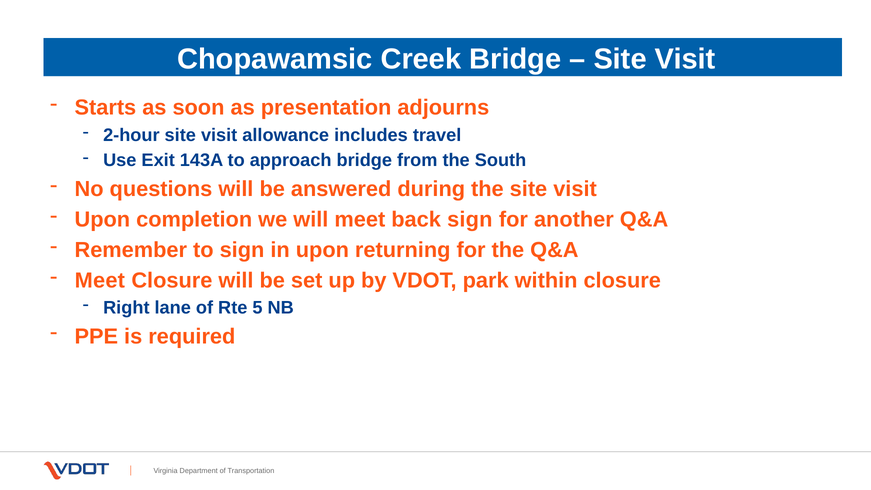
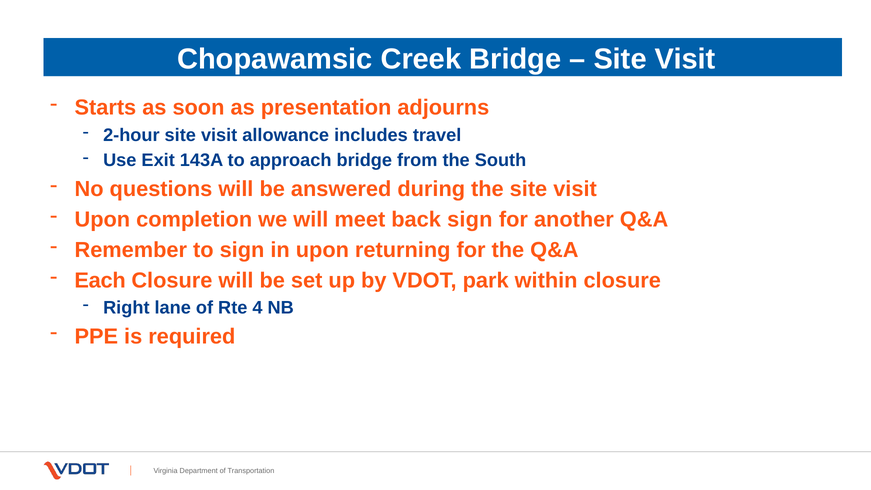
Meet at (100, 280): Meet -> Each
5: 5 -> 4
